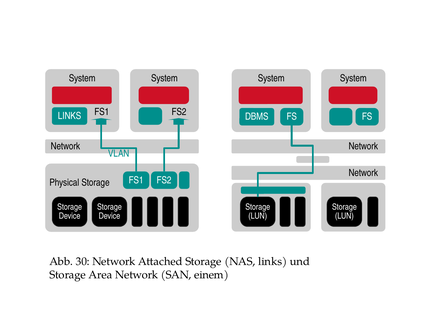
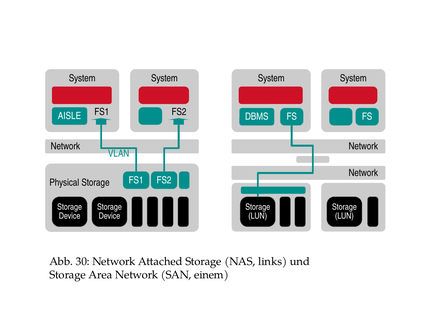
LINKS at (70, 116): LINKS -> AISLE
